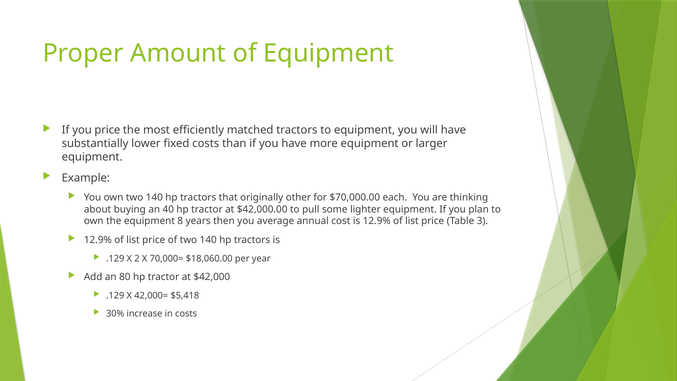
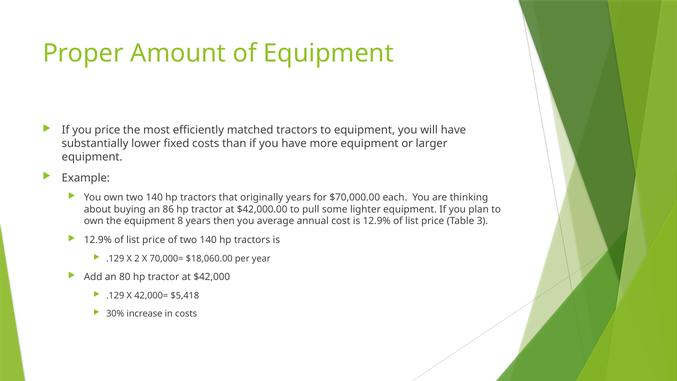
originally other: other -> years
40: 40 -> 86
